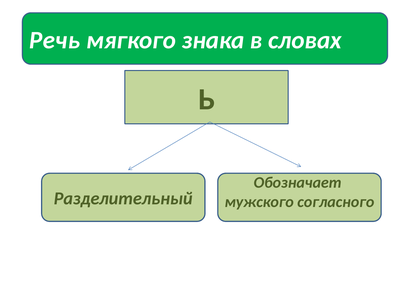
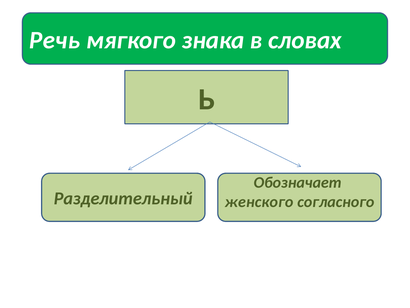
мужского: мужского -> женского
